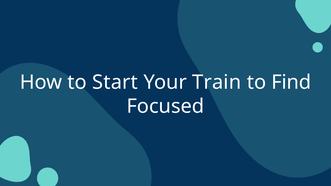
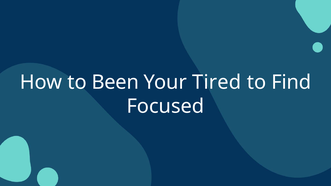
Start: Start -> Been
Train: Train -> Tired
